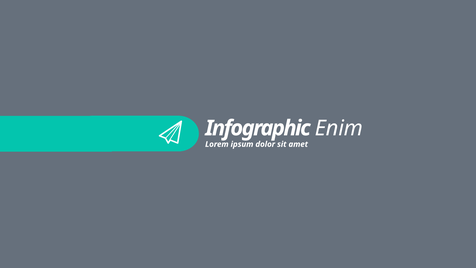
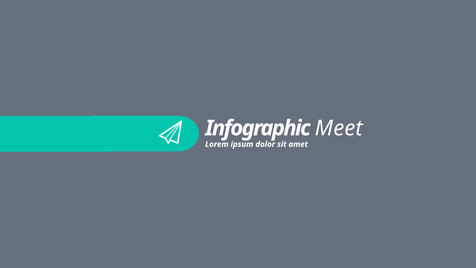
Enim: Enim -> Meet
